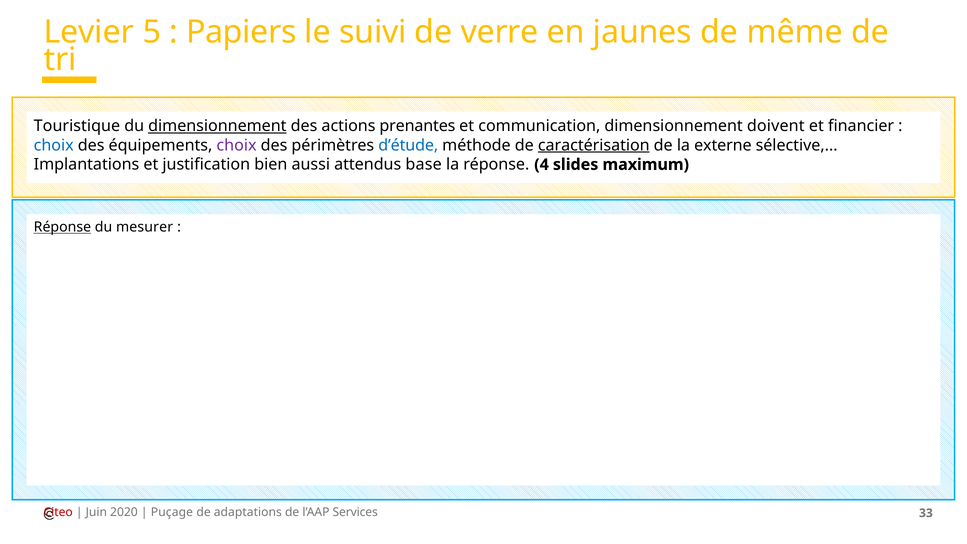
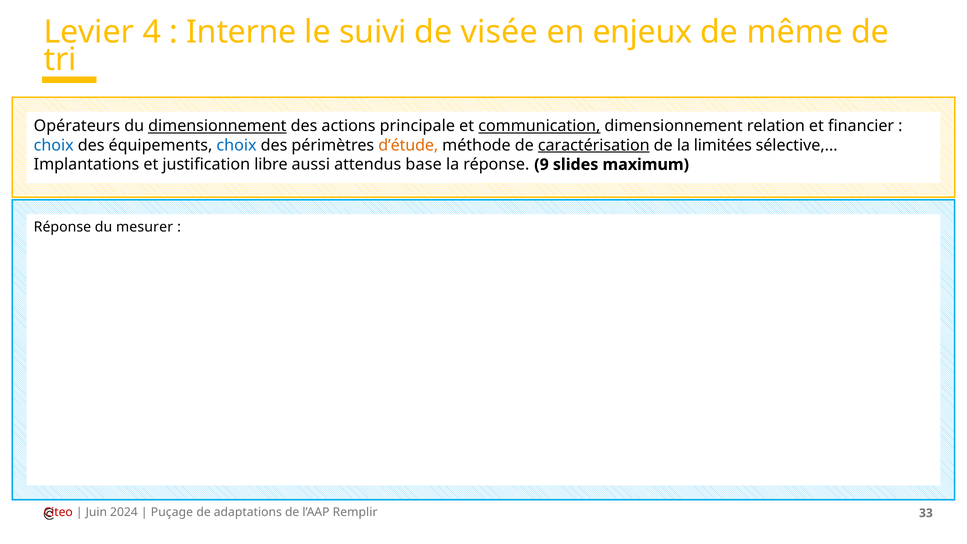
5: 5 -> 4
Papiers: Papiers -> Interne
verre: verre -> visée
jaunes: jaunes -> enjeux
Touristique: Touristique -> Opérateurs
prenantes: prenantes -> principale
communication underline: none -> present
doivent: doivent -> relation
choix at (237, 145) colour: purple -> blue
d’étude colour: blue -> orange
externe: externe -> limitées
bien: bien -> libre
4: 4 -> 9
Réponse at (62, 227) underline: present -> none
2020: 2020 -> 2024
Services: Services -> Remplir
